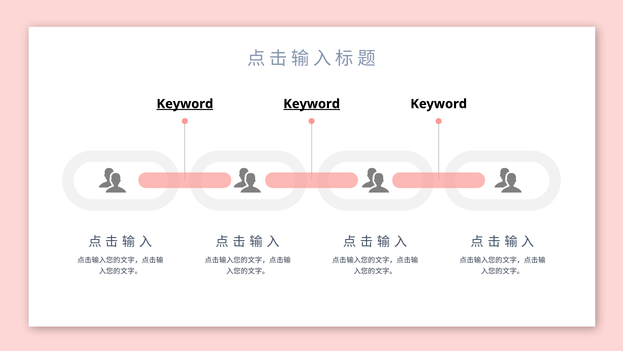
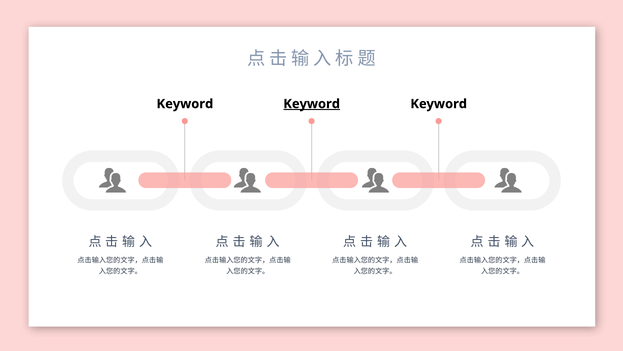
Keyword at (185, 104) underline: present -> none
